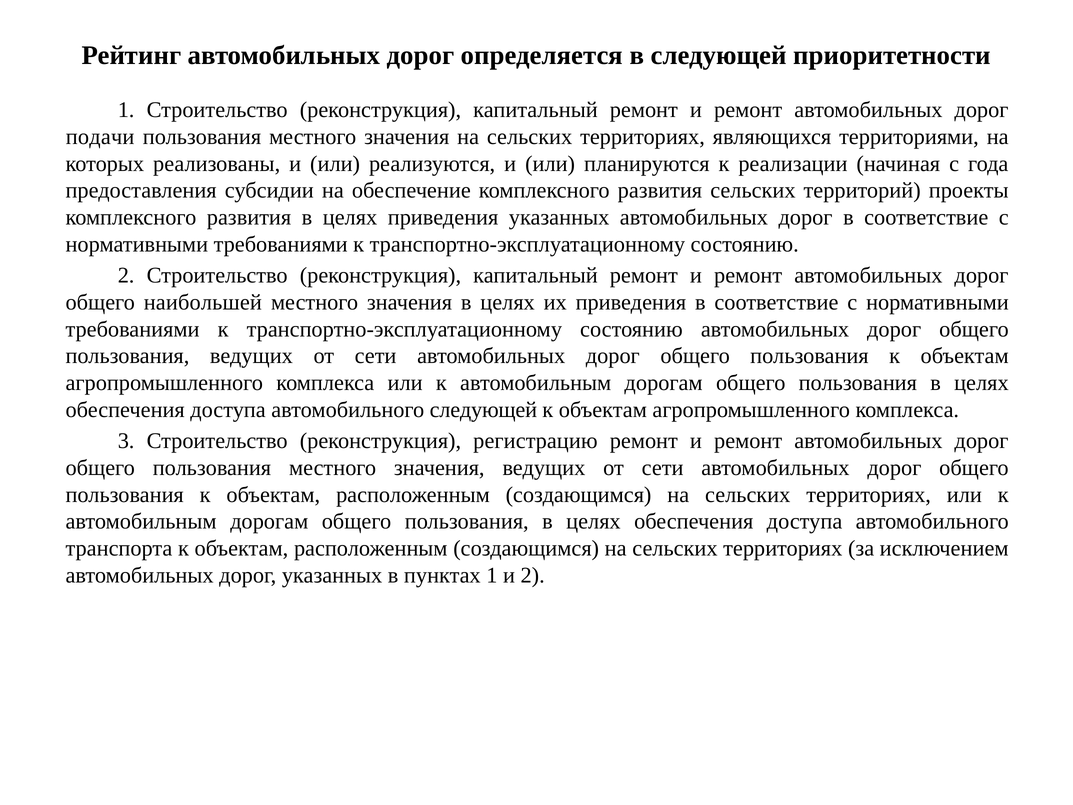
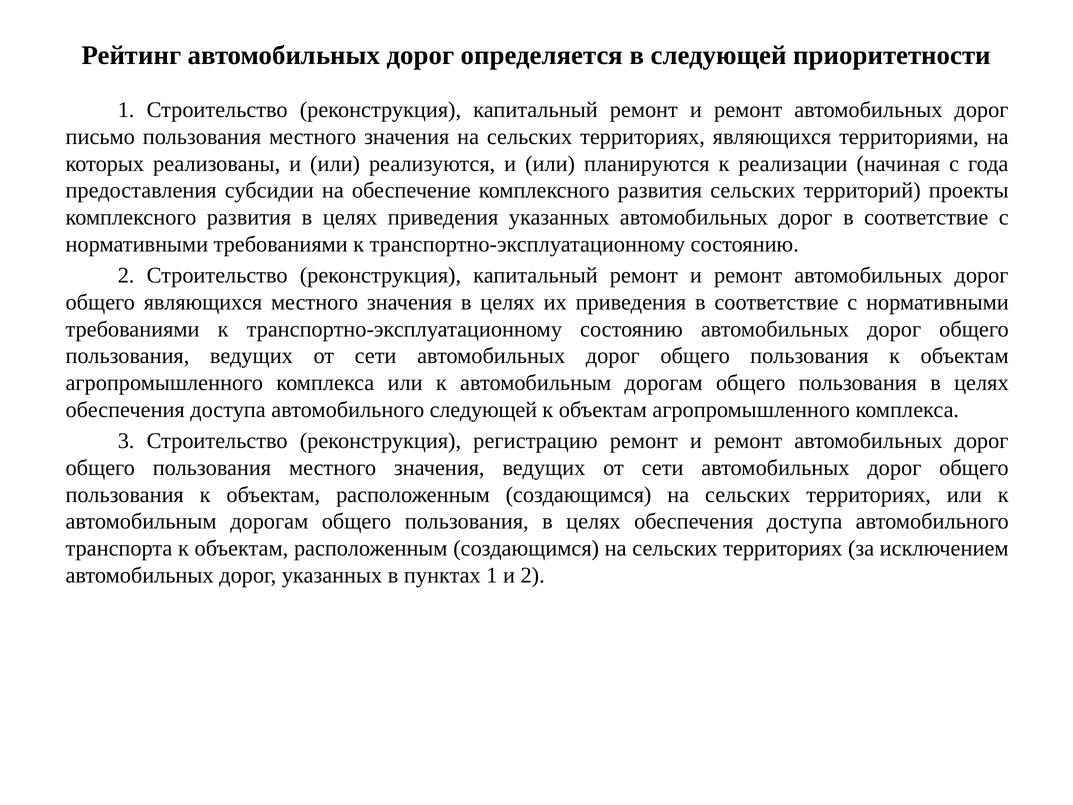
подачи: подачи -> письмо
общего наибольшей: наибольшей -> являющихся
